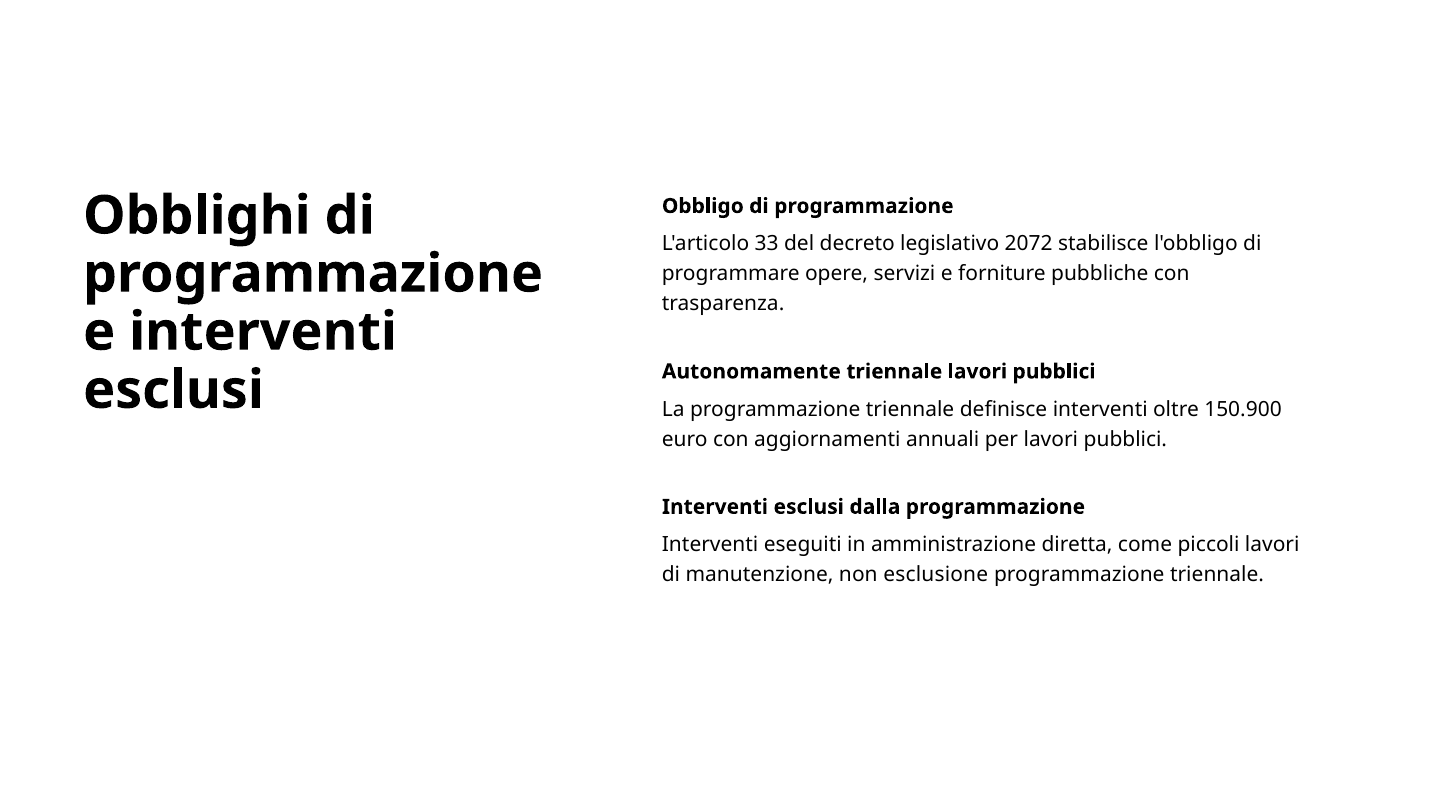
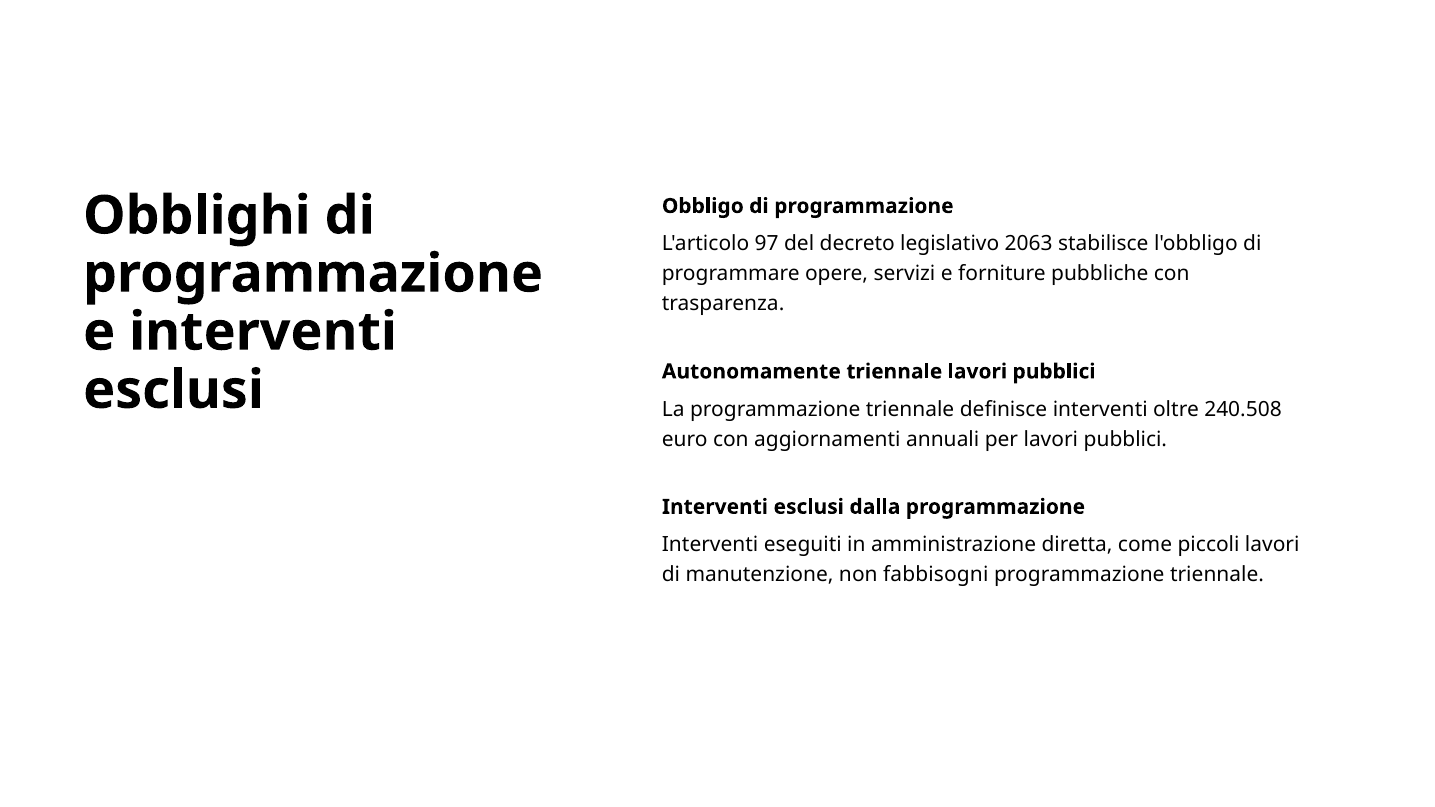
33: 33 -> 97
2072: 2072 -> 2063
150.900: 150.900 -> 240.508
esclusione: esclusione -> fabbisogni
